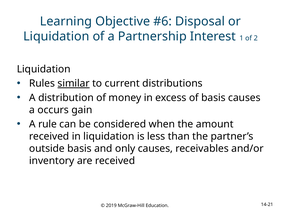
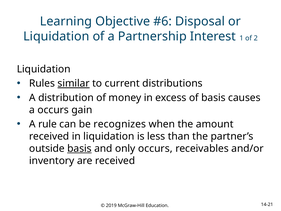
considered: considered -> recognizes
basis at (79, 148) underline: none -> present
only causes: causes -> occurs
